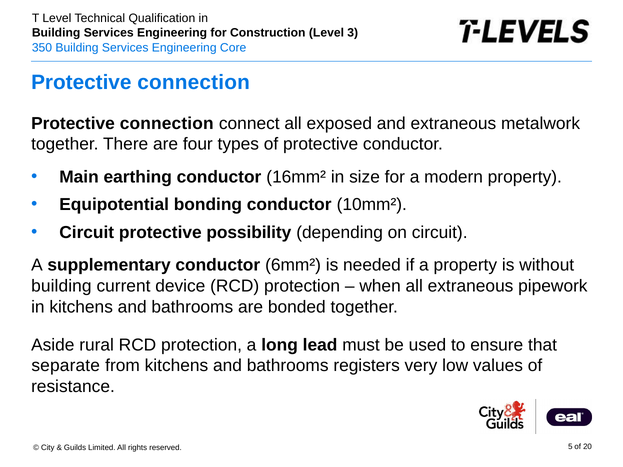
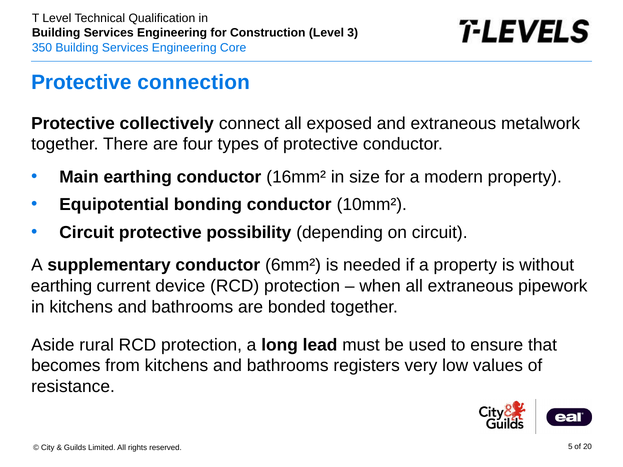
connection at (167, 123): connection -> collectively
building at (61, 286): building -> earthing
separate: separate -> becomes
